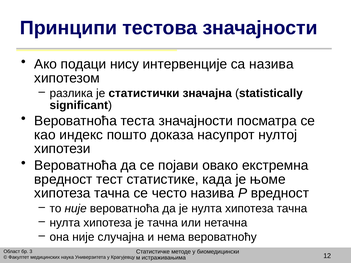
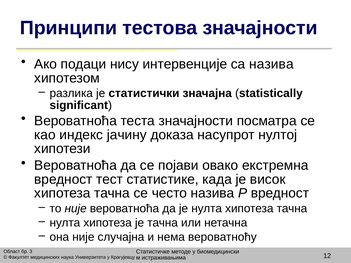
пошто: пошто -> јачину
њоме: њоме -> висок
